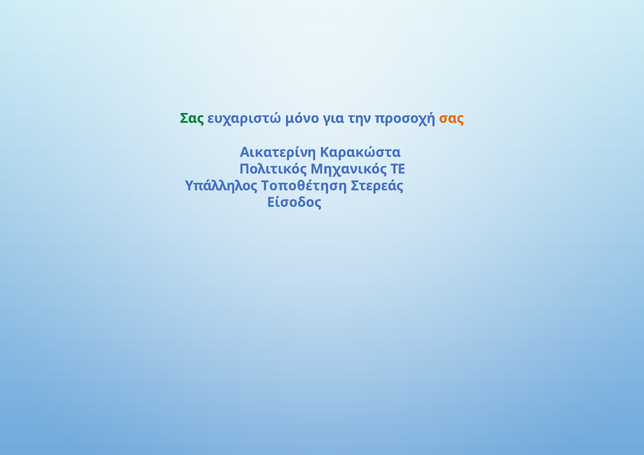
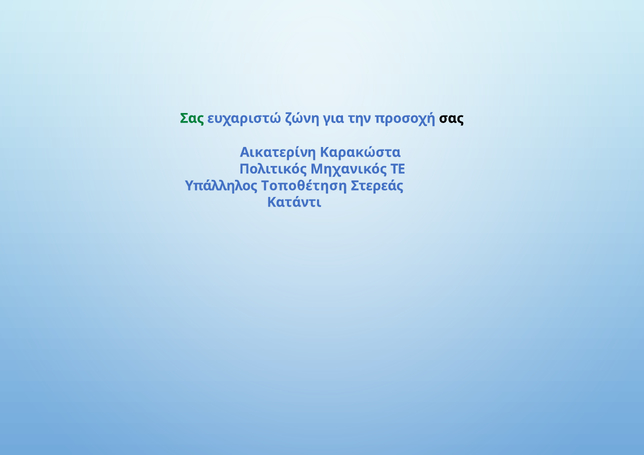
μόνο: μόνο -> ζώνη
σας at (451, 118) colour: orange -> black
Είσοδος: Είσοδος -> Κατάντι
